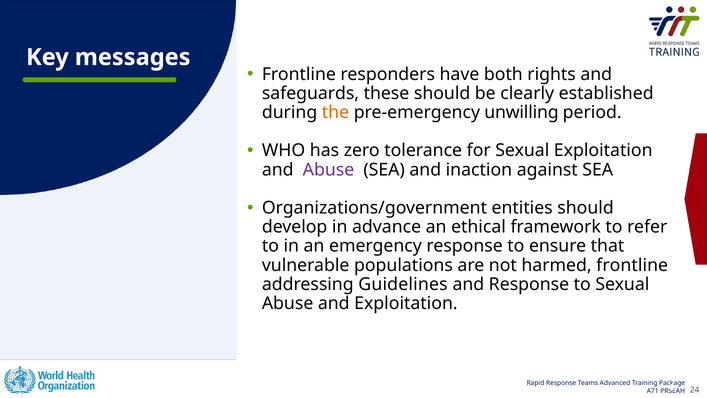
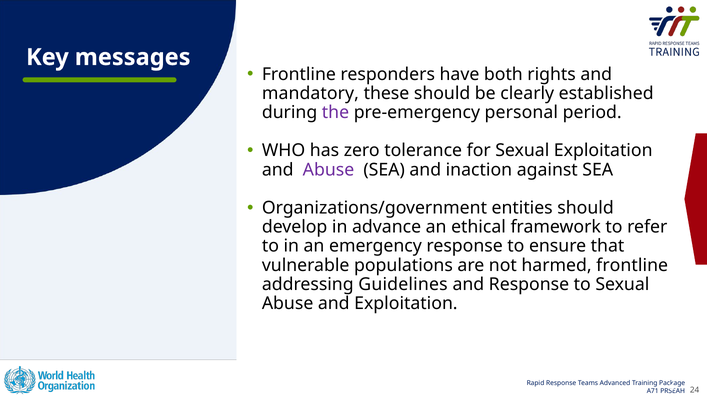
safeguards: safeguards -> mandatory
the colour: orange -> purple
unwilling: unwilling -> personal
